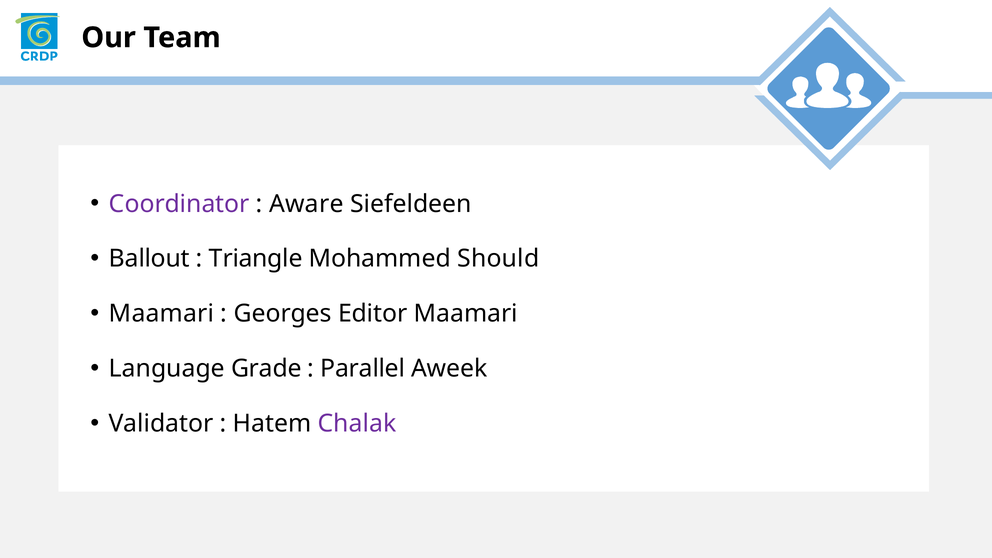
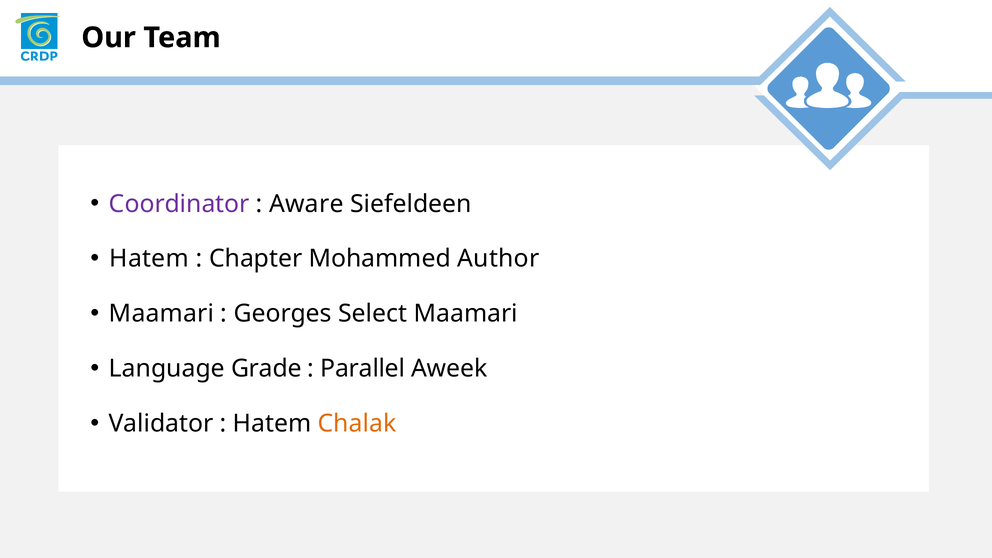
Ballout at (149, 259): Ballout -> Hatem
Triangle: Triangle -> Chapter
Should: Should -> Author
Editor: Editor -> Select
Chalak colour: purple -> orange
